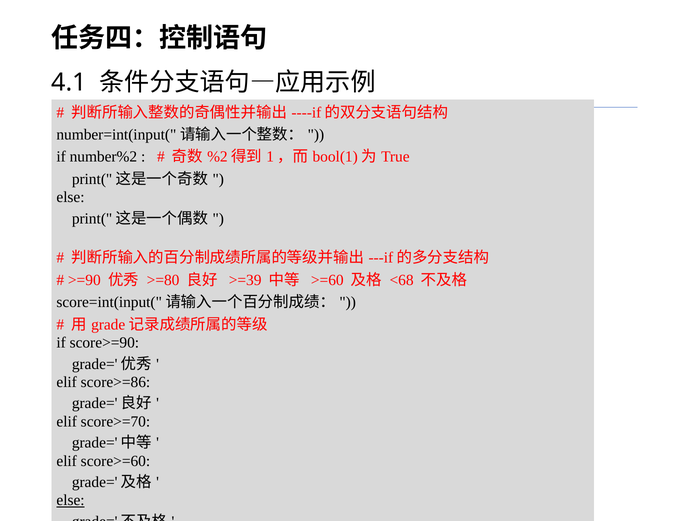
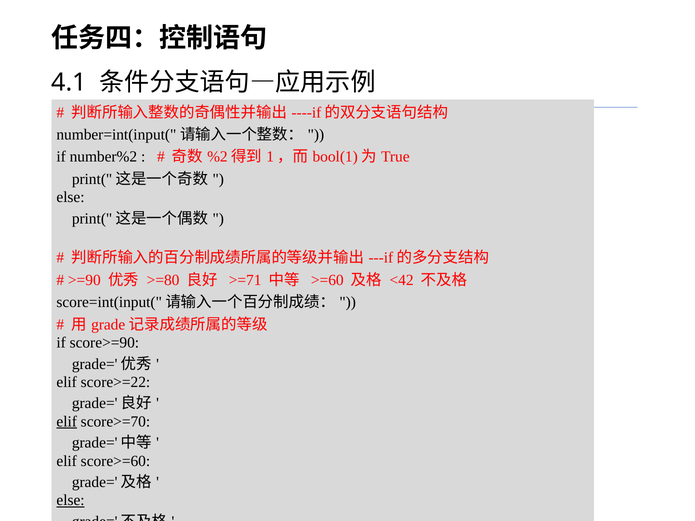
>=39: >=39 -> >=71
<68: <68 -> <42
score>=86: score>=86 -> score>=22
elif at (67, 422) underline: none -> present
